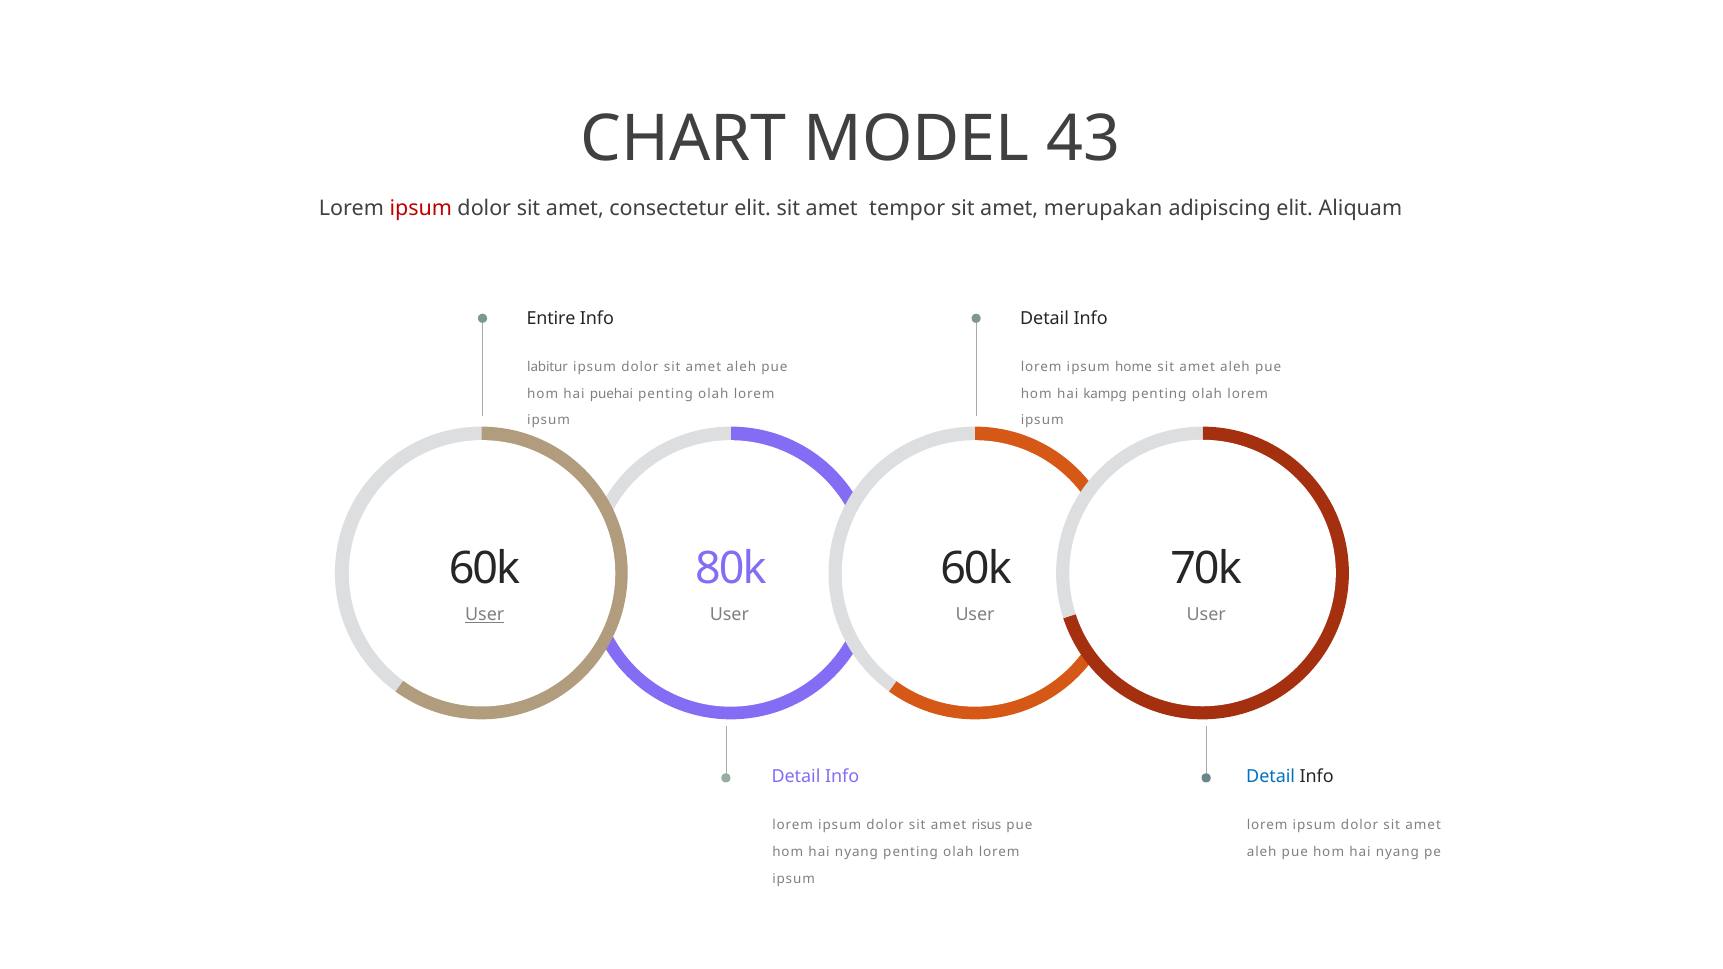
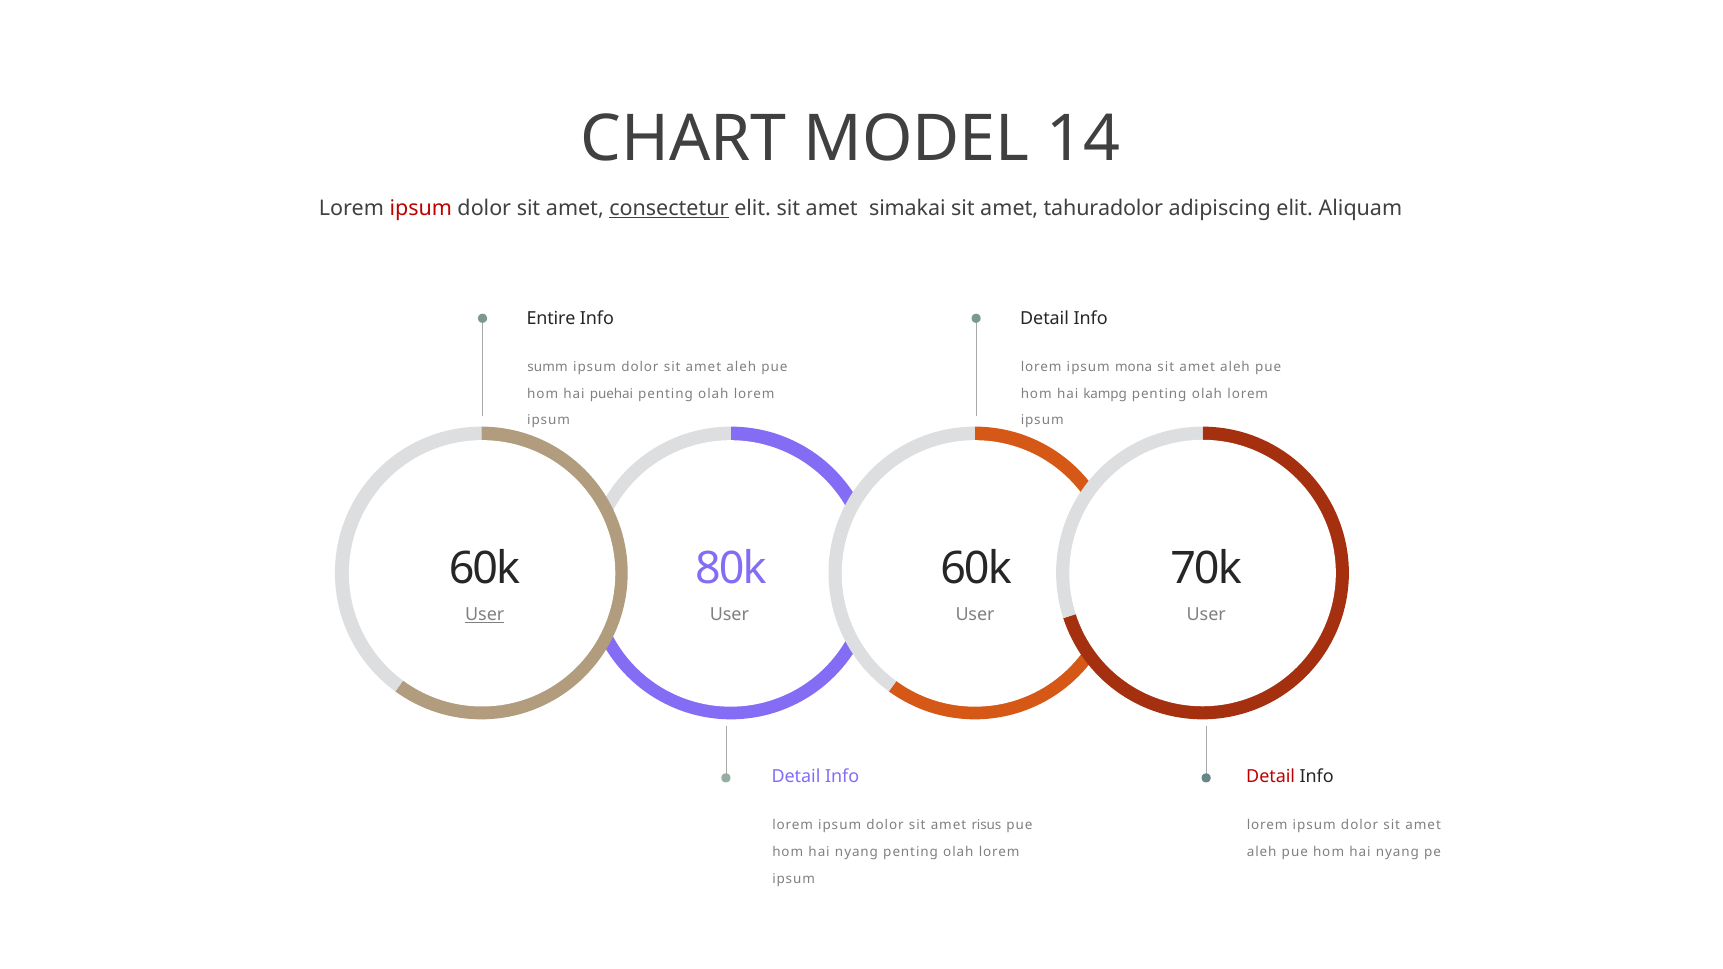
43: 43 -> 14
consectetur underline: none -> present
tempor: tempor -> simakai
merupakan: merupakan -> tahuradolor
labitur: labitur -> summ
home: home -> mona
Detail at (1271, 777) colour: blue -> red
